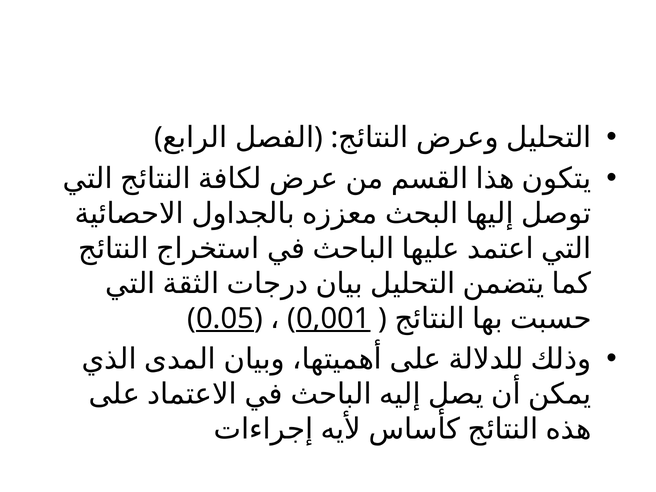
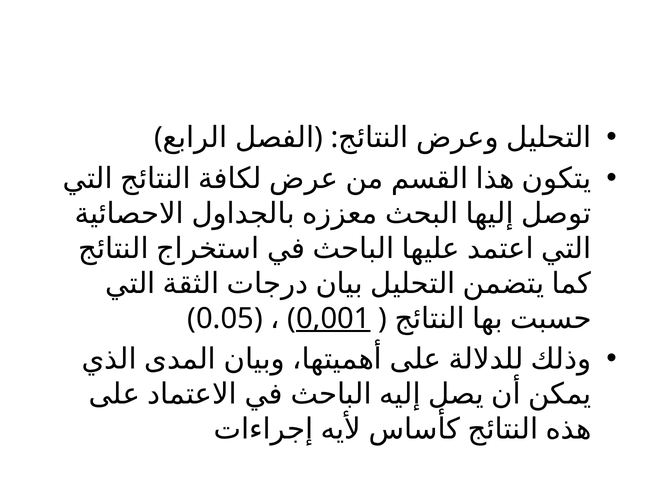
0.05 underline: present -> none
